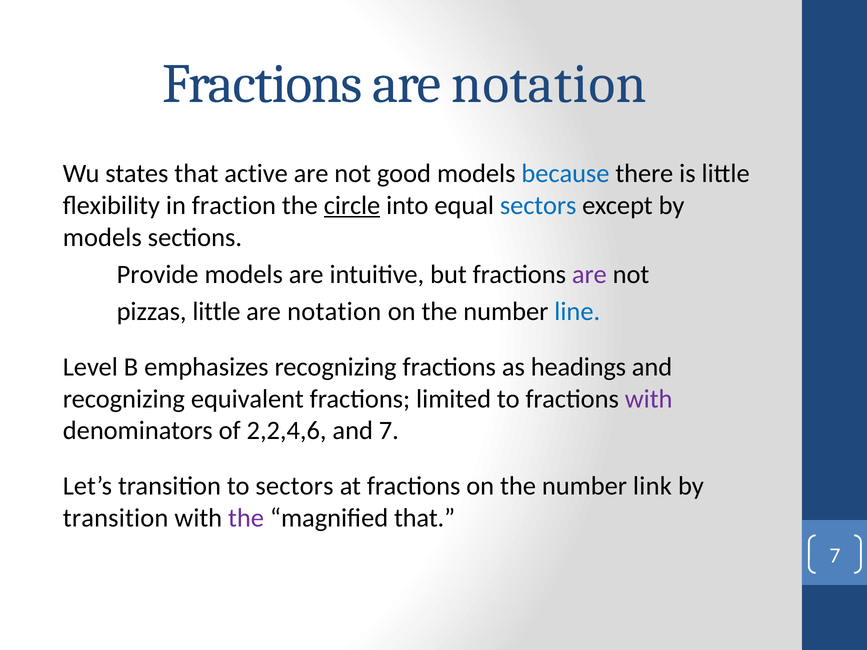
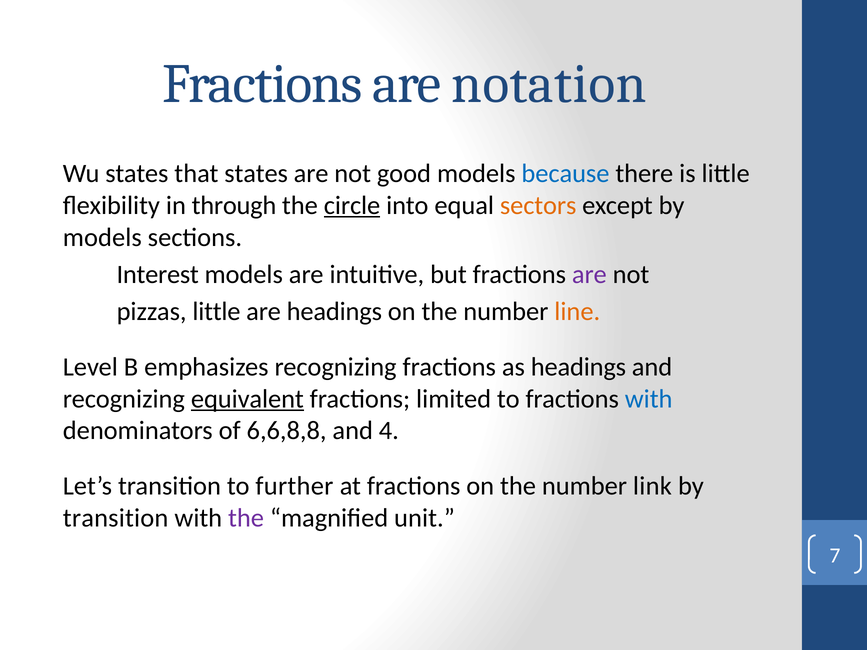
that active: active -> states
fraction: fraction -> through
sectors at (538, 206) colour: blue -> orange
Provide: Provide -> Interest
notation at (334, 312): notation -> headings
line colour: blue -> orange
equivalent underline: none -> present
with at (649, 399) colour: purple -> blue
2,2,4,6: 2,2,4,6 -> 6,6,8,8
and 7: 7 -> 4
to sectors: sectors -> further
magnified that: that -> unit
